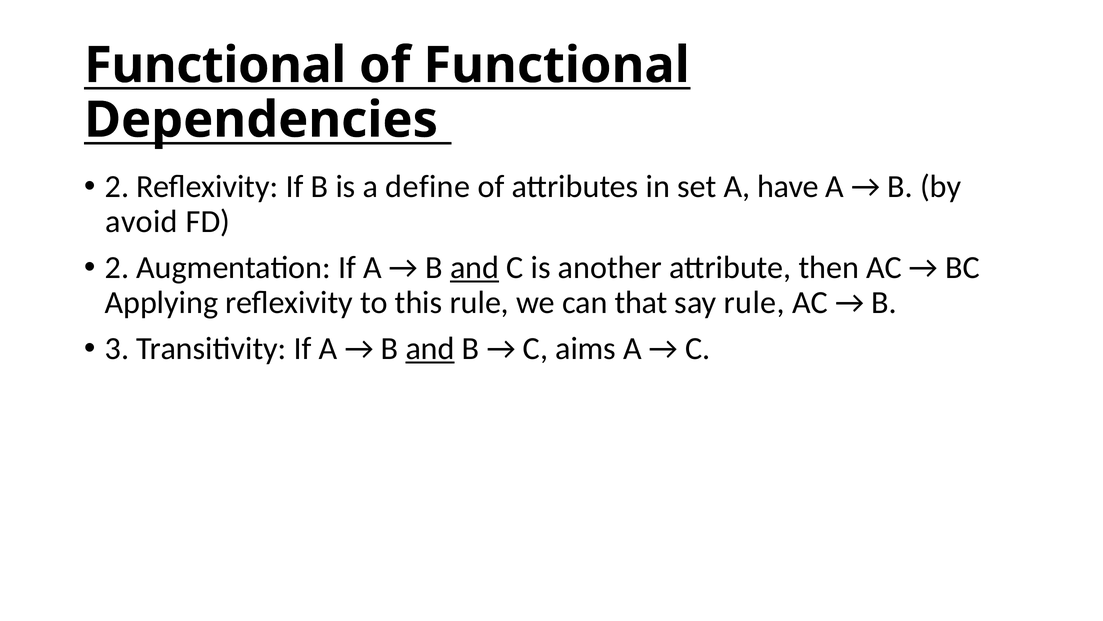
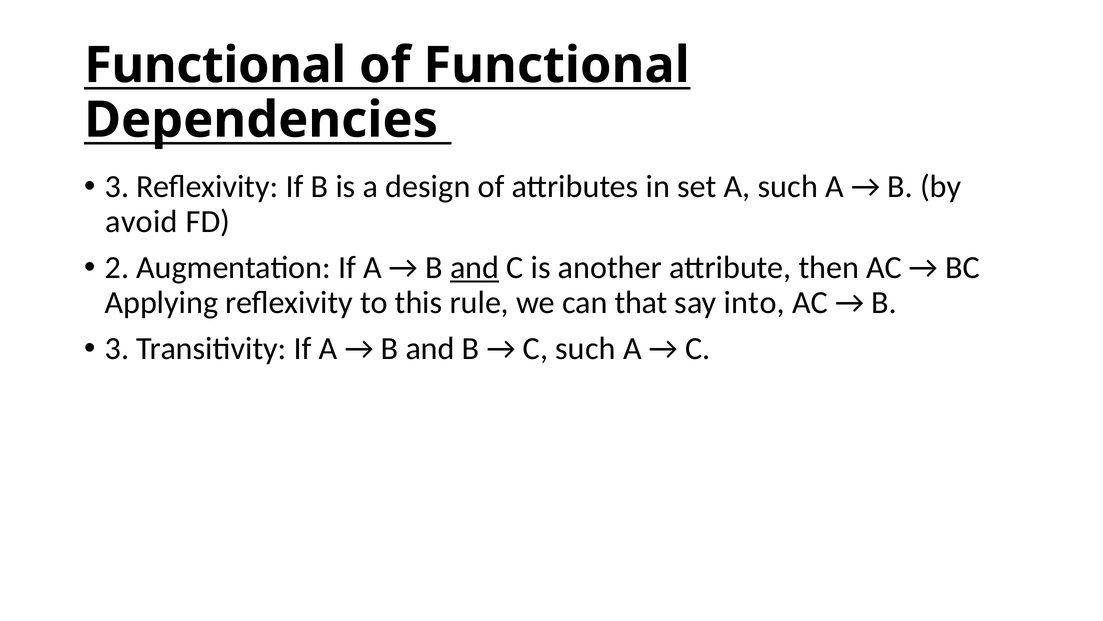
2 at (117, 186): 2 -> 3
define: define -> design
A have: have -> such
say rule: rule -> into
and at (430, 348) underline: present -> none
C aims: aims -> such
